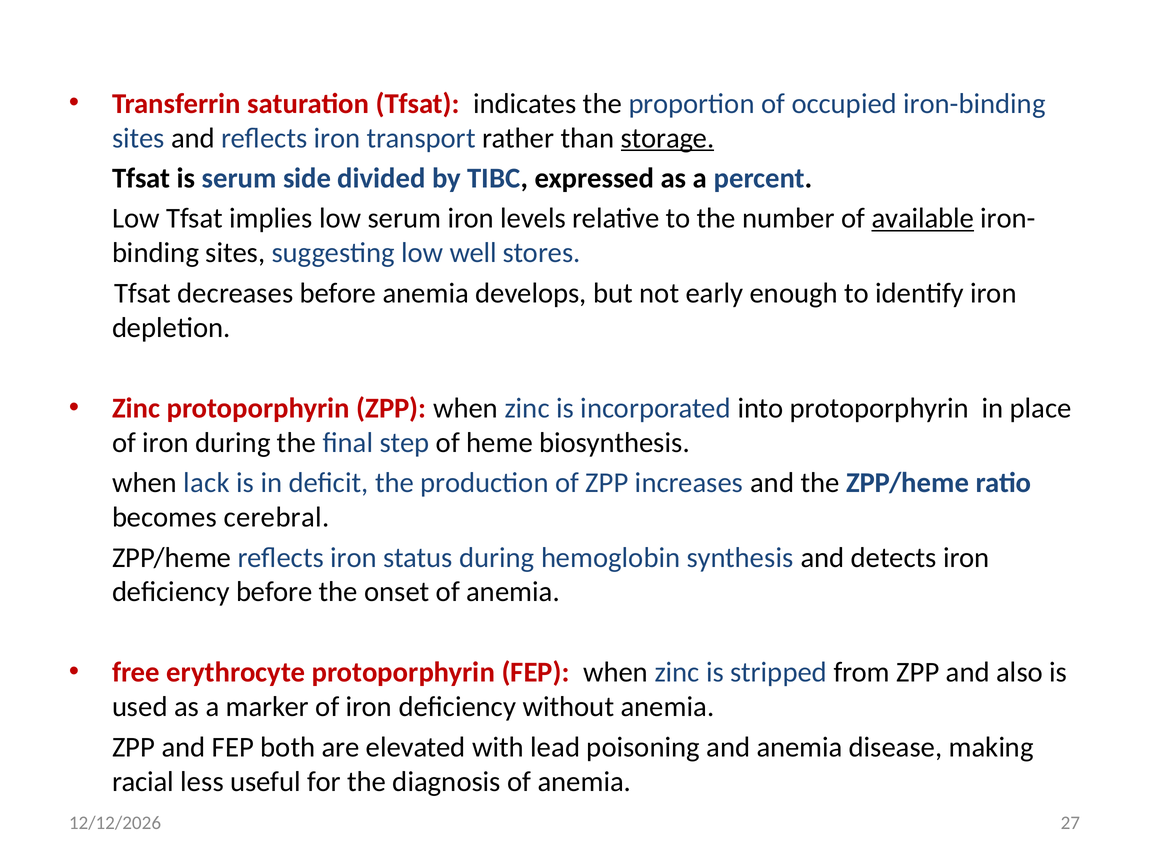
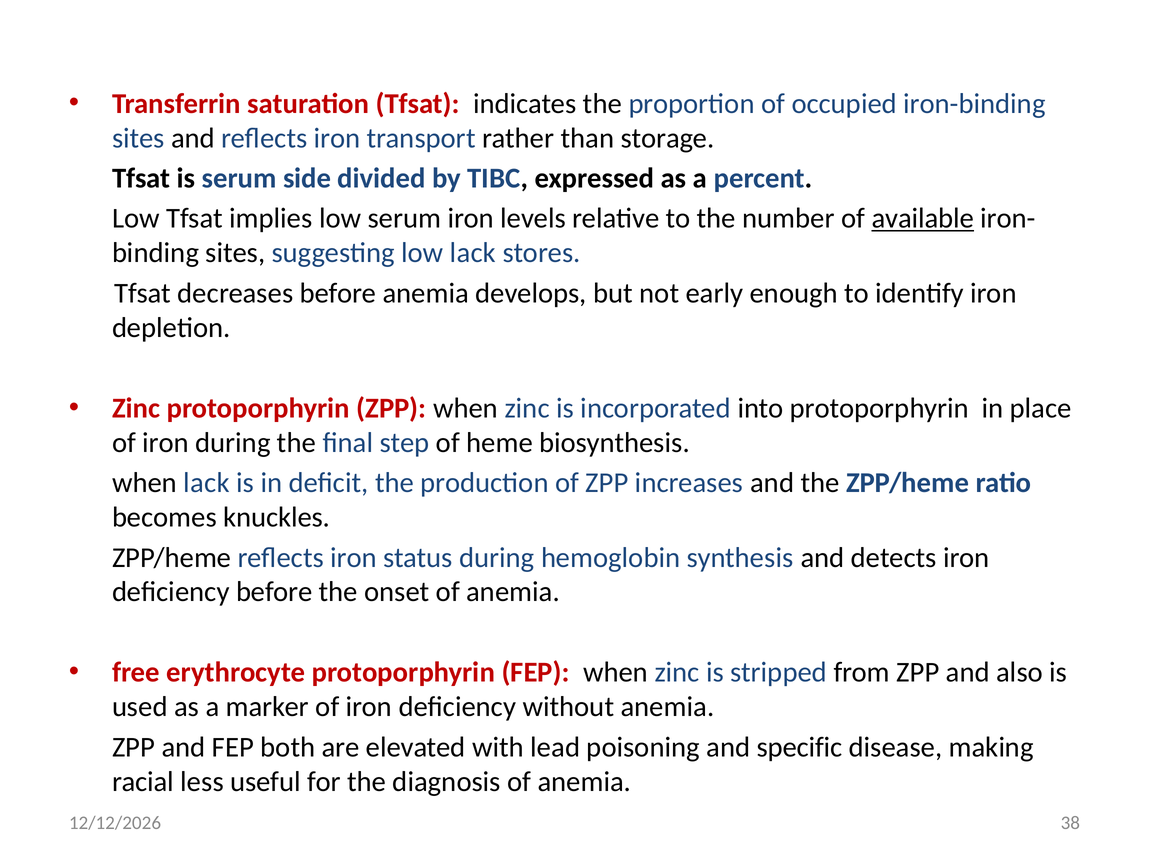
storage underline: present -> none
low well: well -> lack
cerebral: cerebral -> knuckles
and anemia: anemia -> specific
27: 27 -> 38
